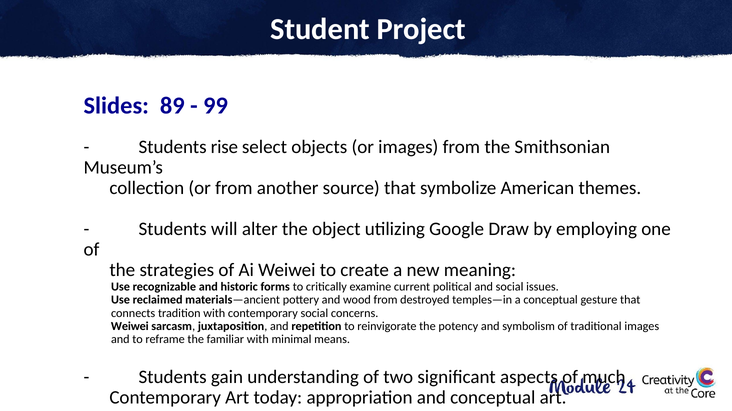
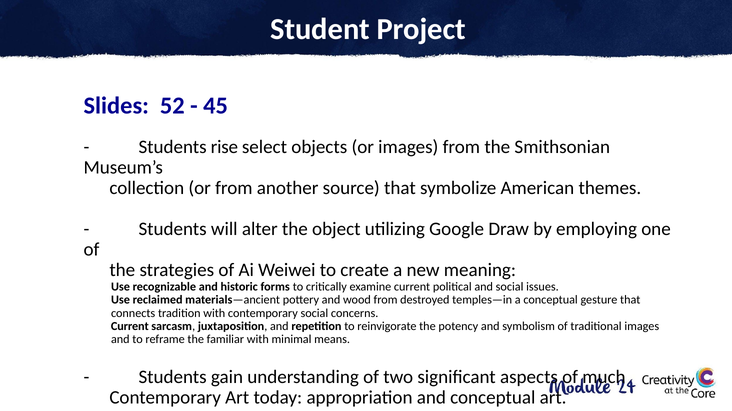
89: 89 -> 52
99: 99 -> 45
Weiwei at (130, 327): Weiwei -> Current
